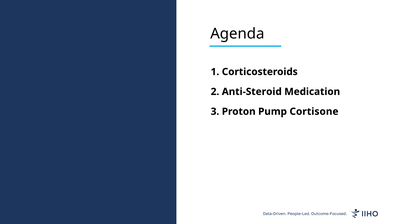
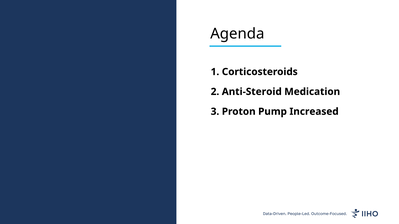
Cortisone: Cortisone -> Increased
